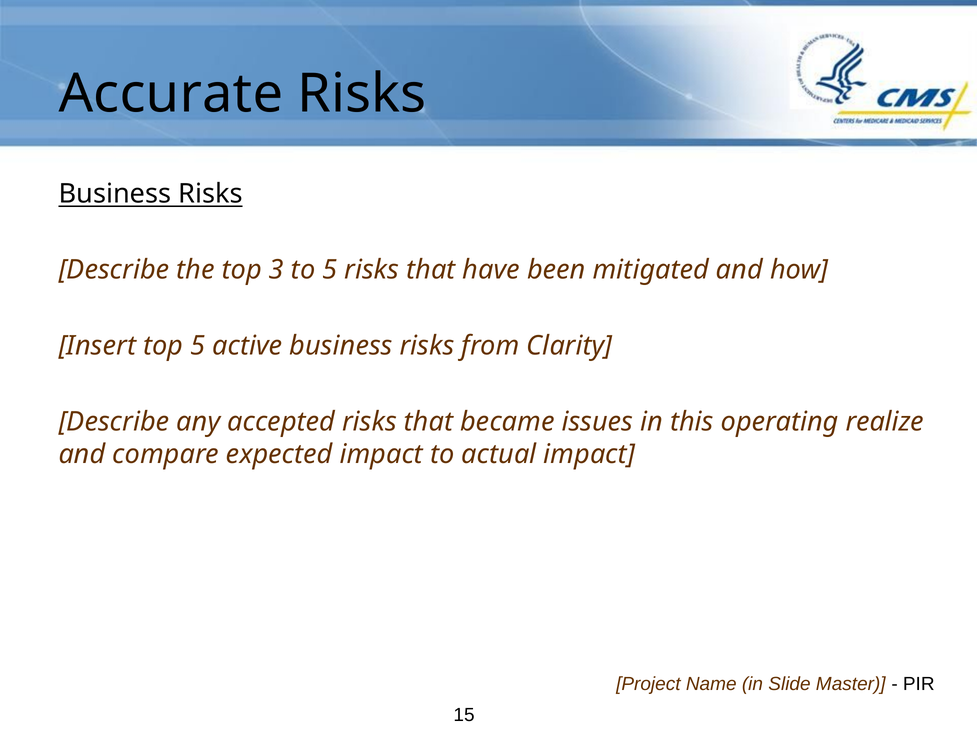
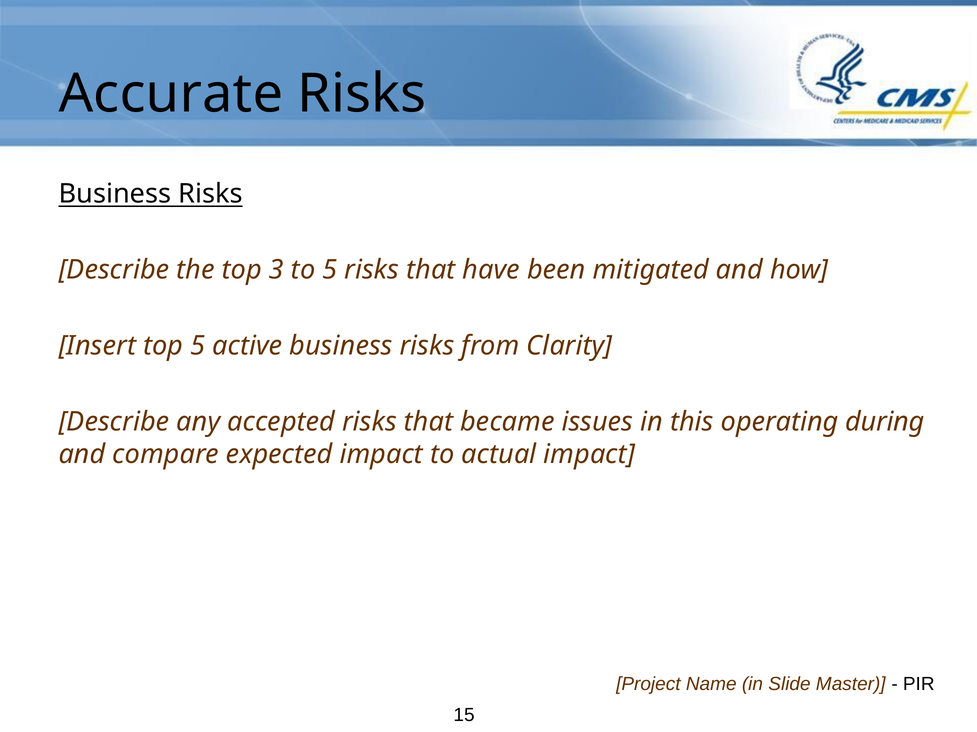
realize: realize -> during
